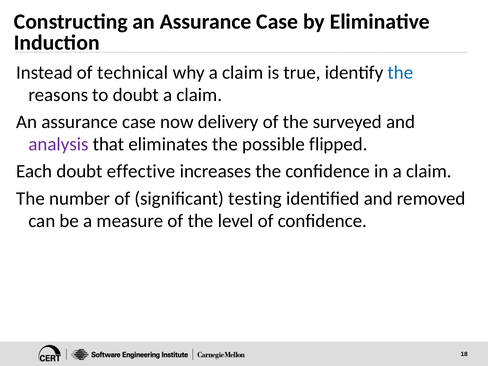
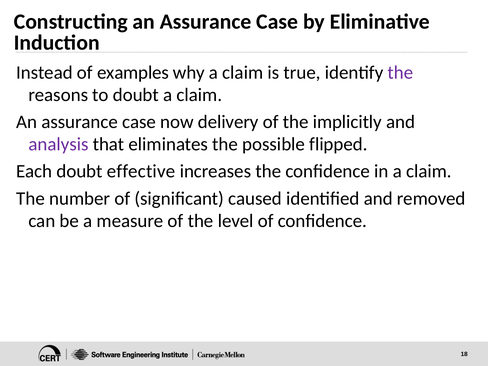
technical: technical -> examples
the at (400, 73) colour: blue -> purple
surveyed: surveyed -> implicitly
testing: testing -> caused
